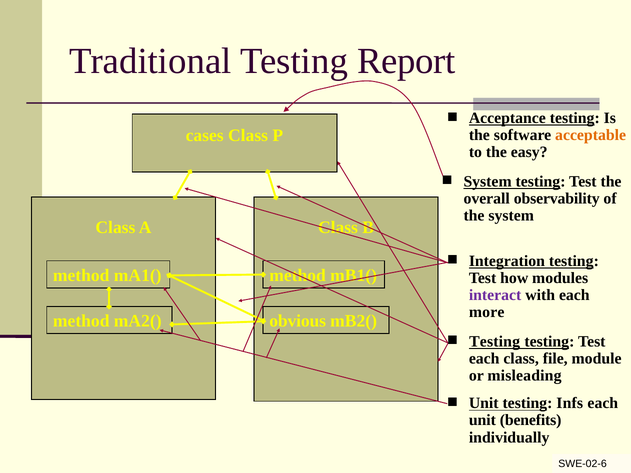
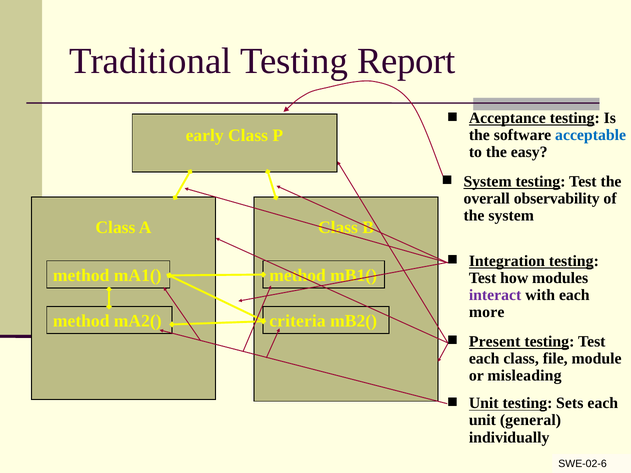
cases: cases -> early
acceptable colour: orange -> blue
obvious: obvious -> criteria
Testing at (495, 342): Testing -> Present
Infs: Infs -> Sets
benefits: benefits -> general
